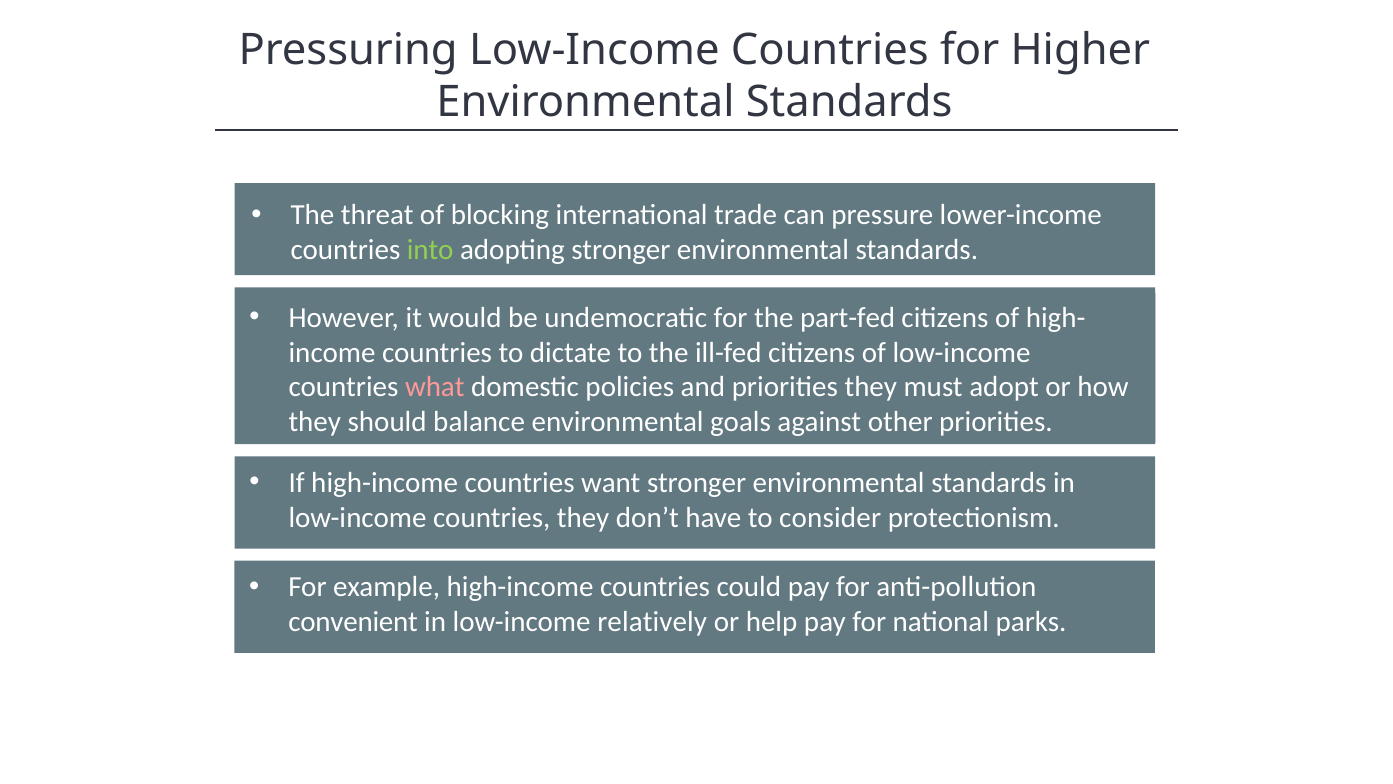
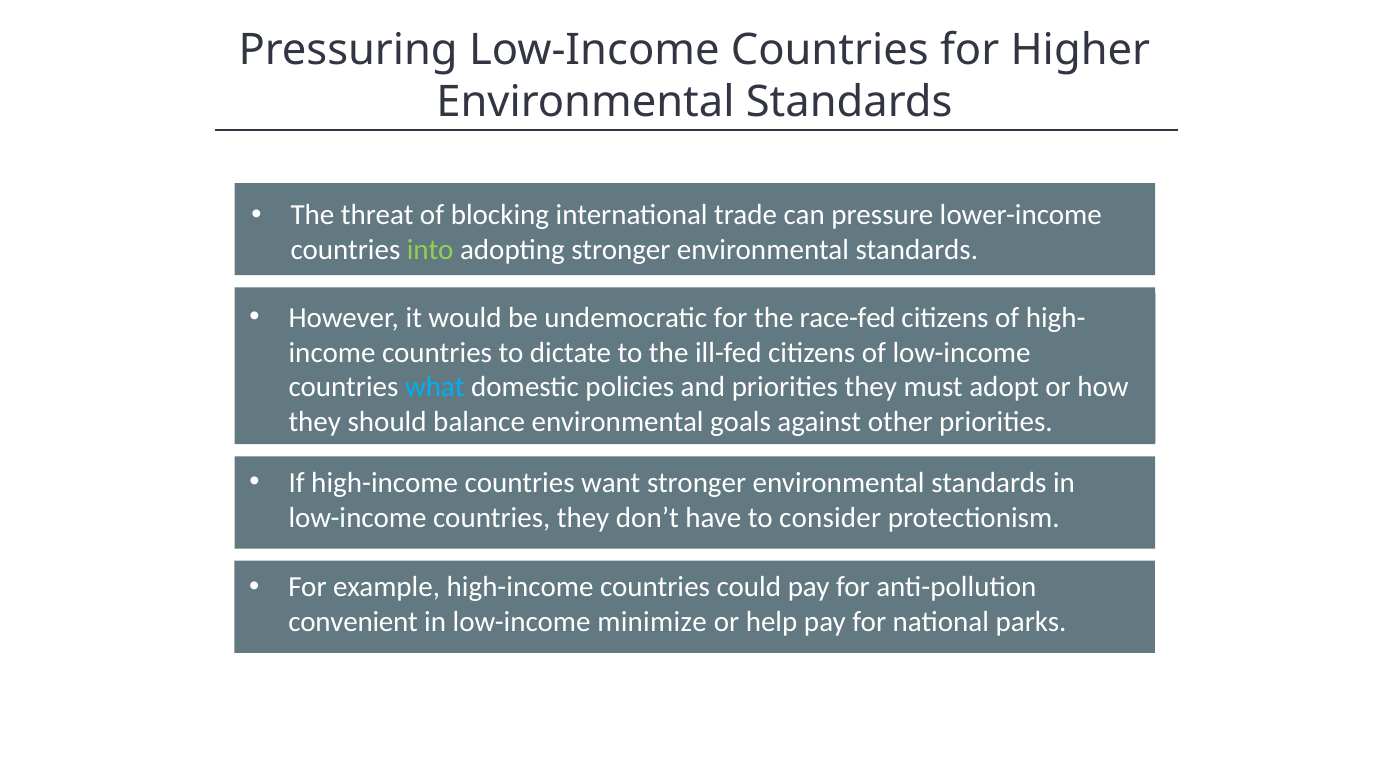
part-fed: part-fed -> race-fed
what colour: pink -> light blue
relatively: relatively -> minimize
